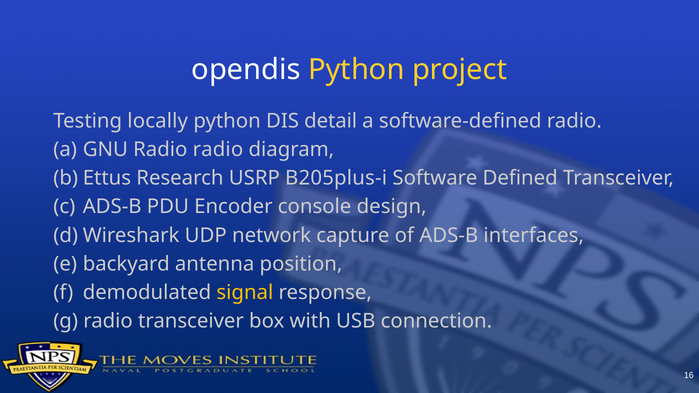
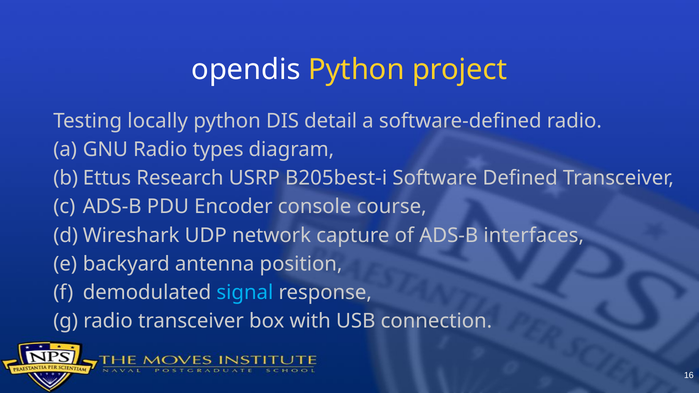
Radio radio: radio -> types
B205plus-i: B205plus-i -> B205best-i
design: design -> course
signal colour: yellow -> light blue
